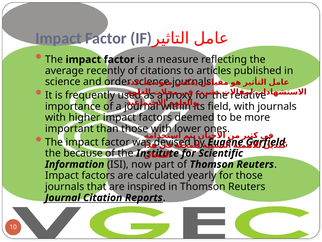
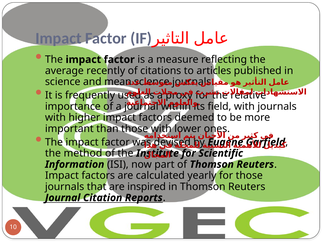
order: order -> mean
because: because -> method
